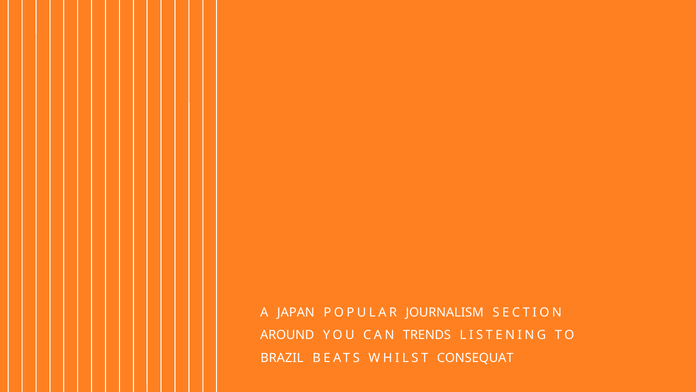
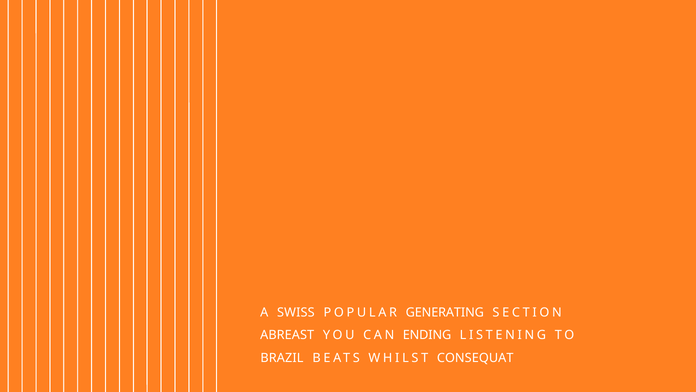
JAPAN: JAPAN -> SWISS
JOURNALISM: JOURNALISM -> GENERATING
AROUND: AROUND -> ABREAST
TRENDS: TRENDS -> ENDING
